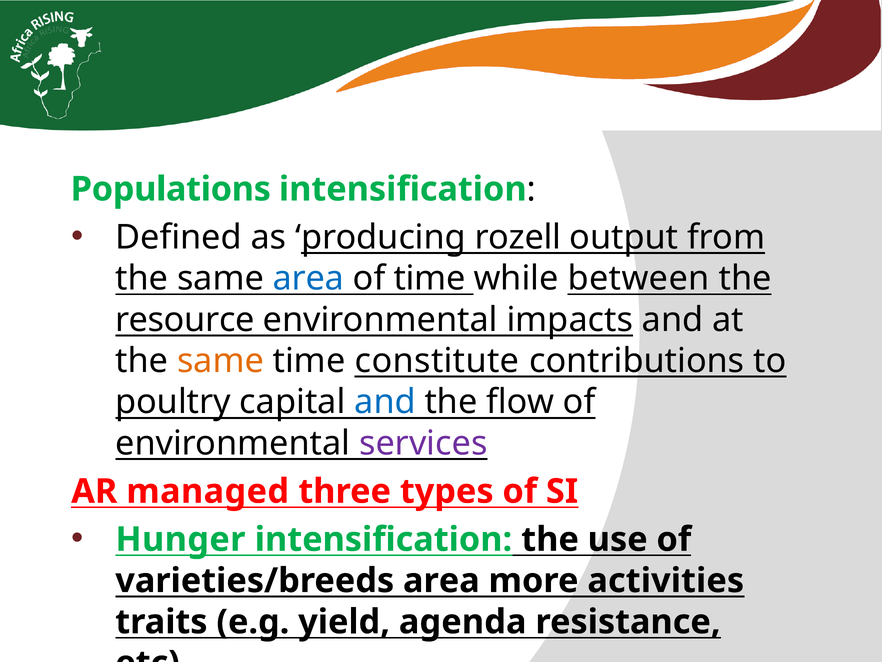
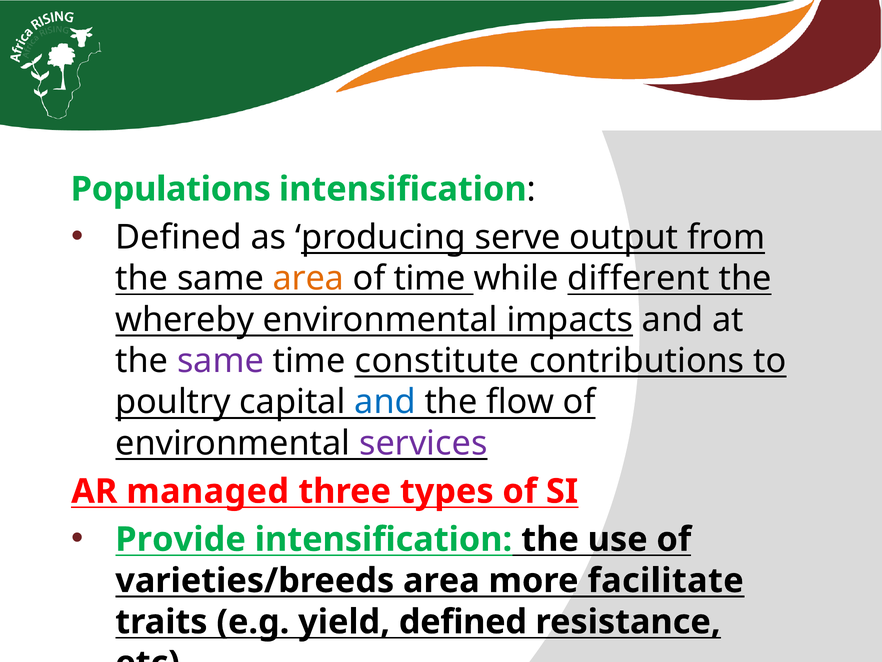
rozell: rozell -> serve
area at (309, 278) colour: blue -> orange
between: between -> different
resource: resource -> whereby
same at (221, 361) colour: orange -> purple
Hunger: Hunger -> Provide
activities: activities -> facilitate
yield agenda: agenda -> defined
